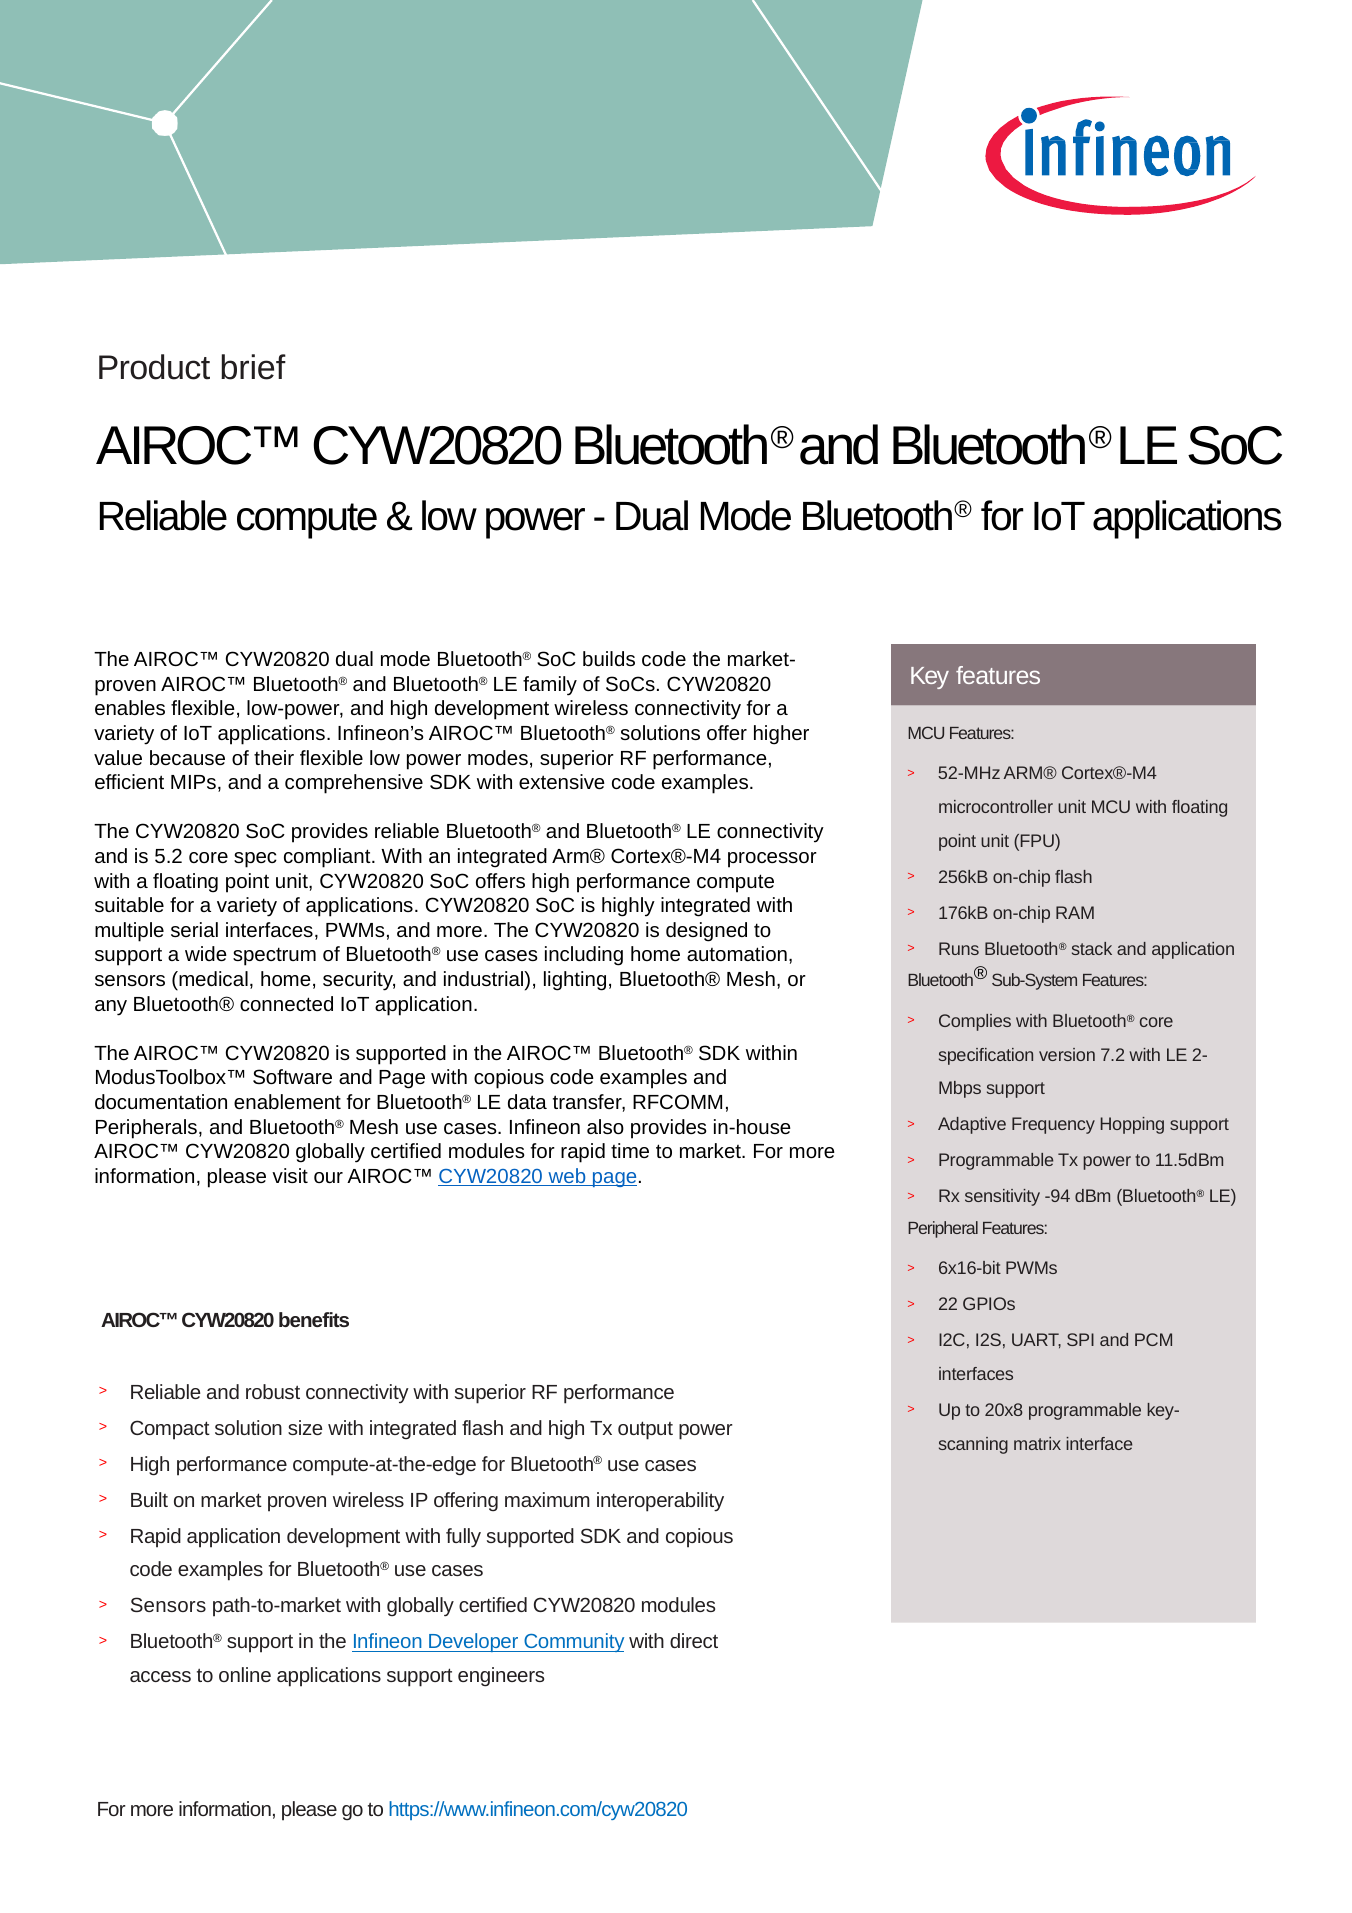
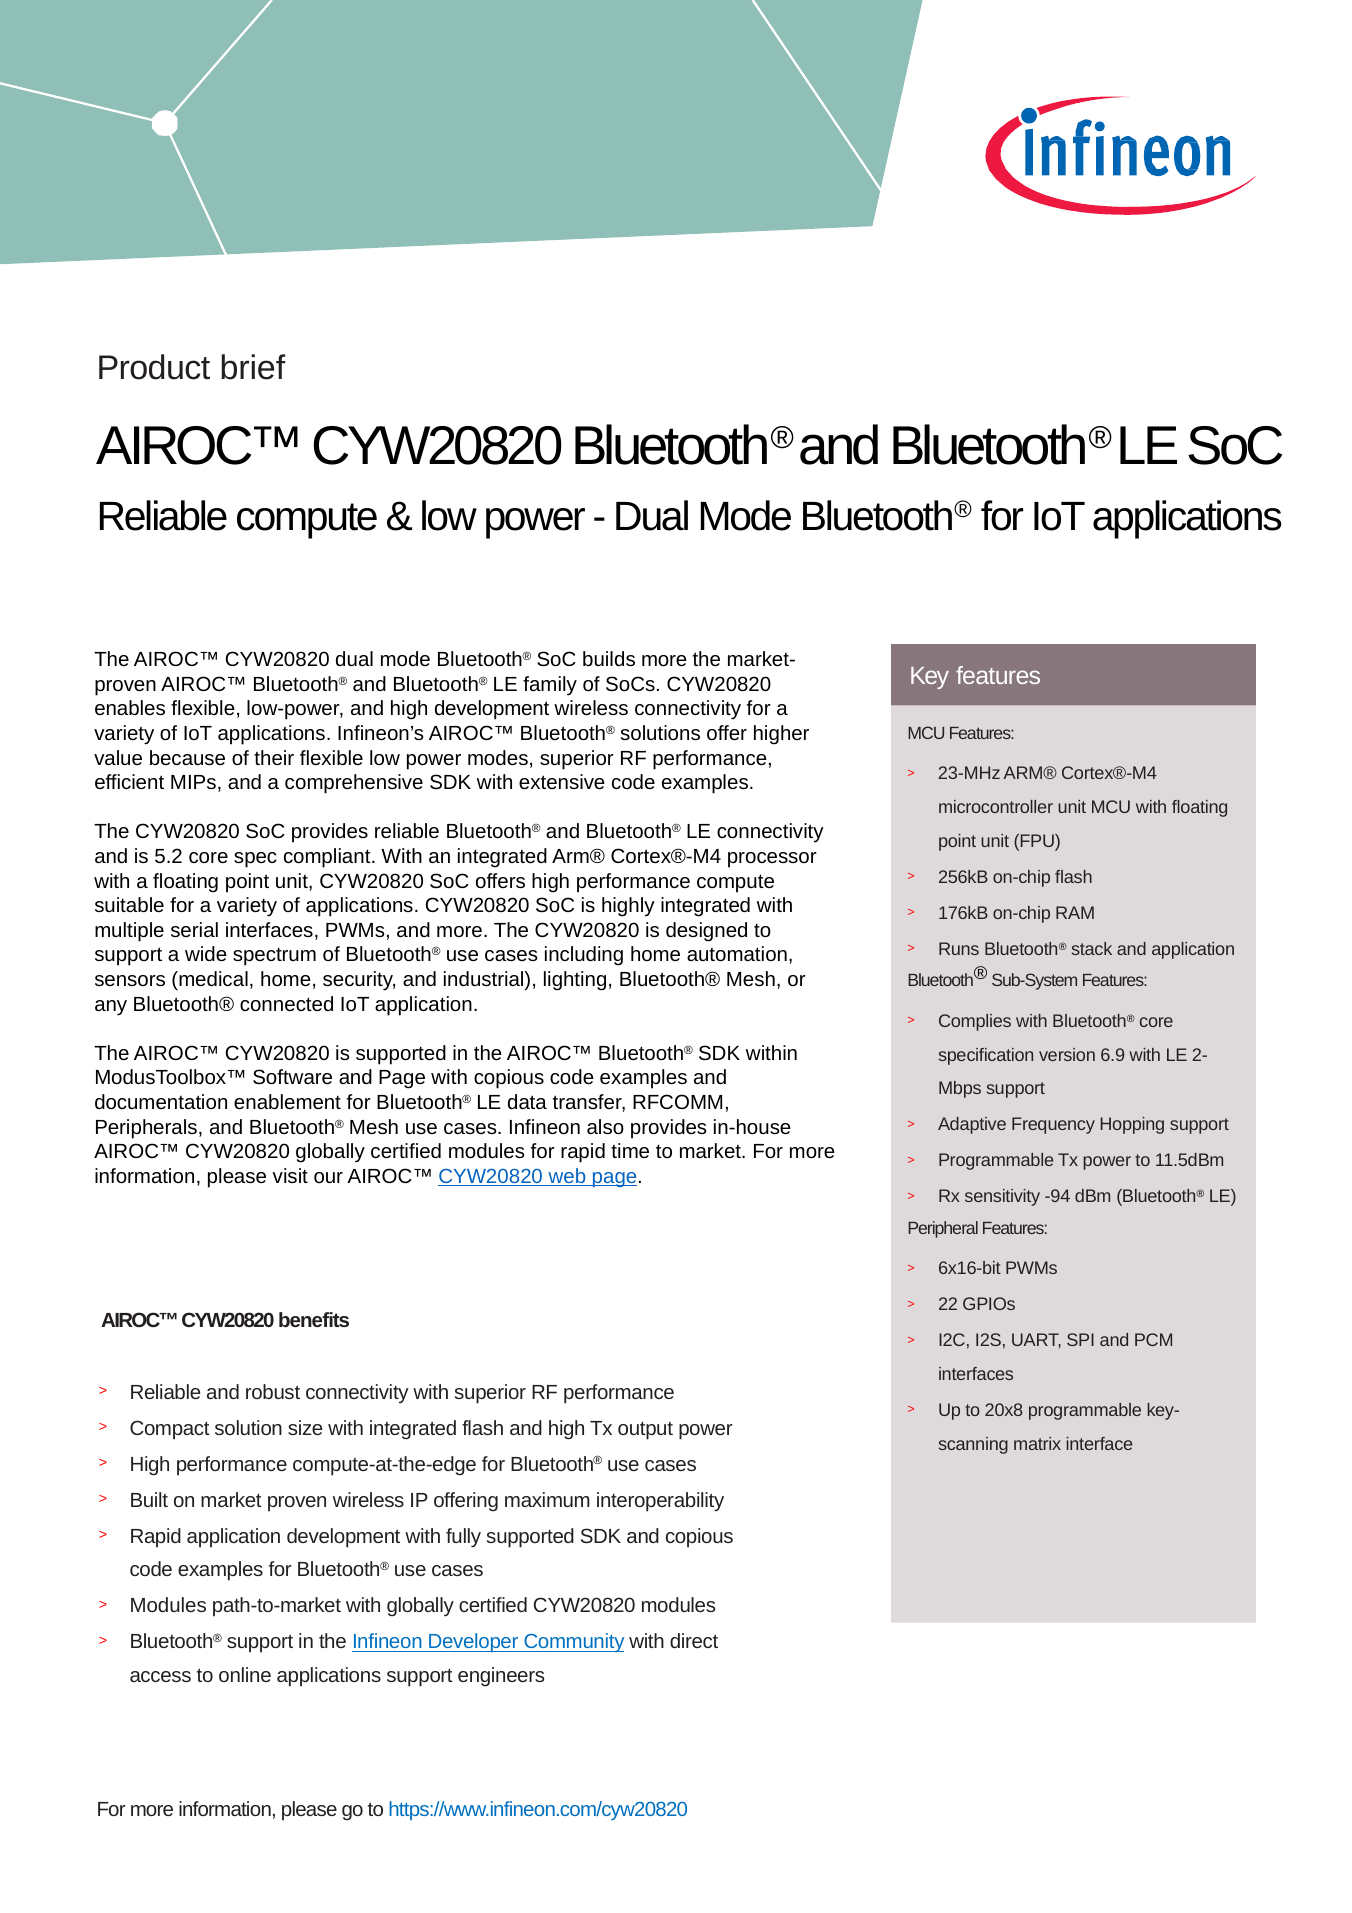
builds code: code -> more
52-MHz: 52-MHz -> 23-MHz
7.2: 7.2 -> 6.9
Sensors at (168, 1606): Sensors -> Modules
